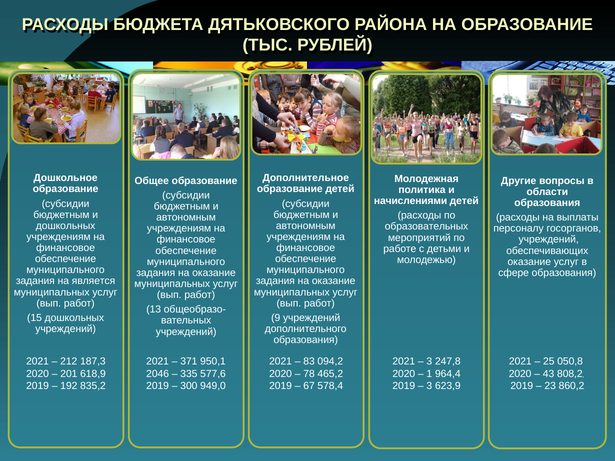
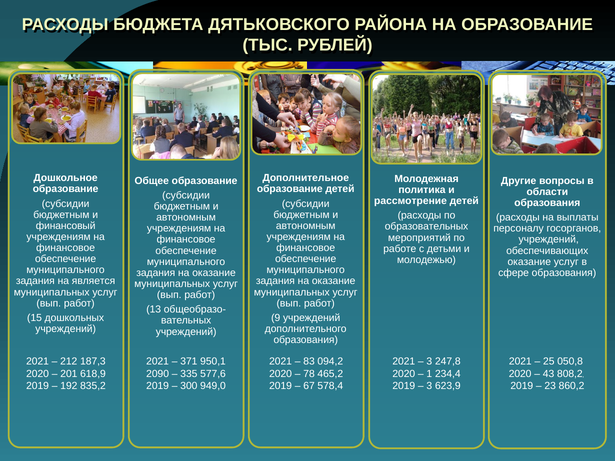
начислениями: начислениями -> рассмотрение
дошкольных at (66, 226): дошкольных -> финансовый
964,4: 964,4 -> 234,4
2046: 2046 -> 2090
